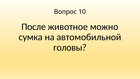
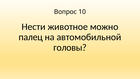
После: После -> Нести
сумка: сумка -> палец
